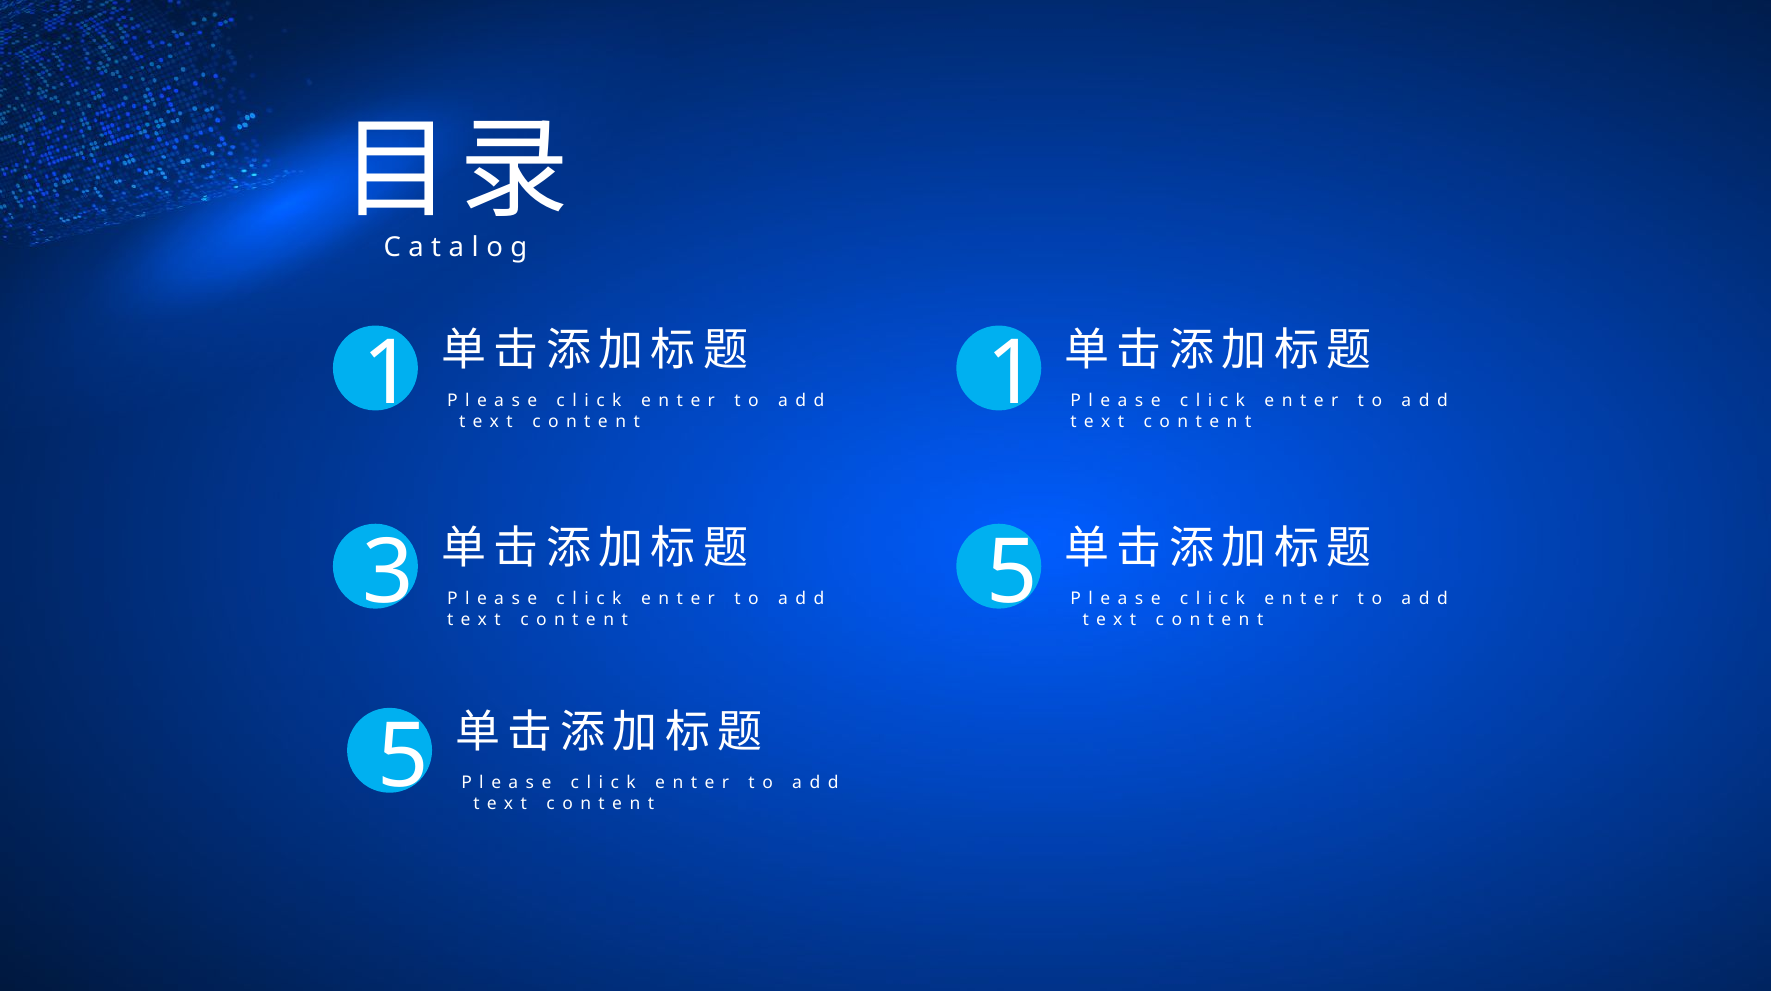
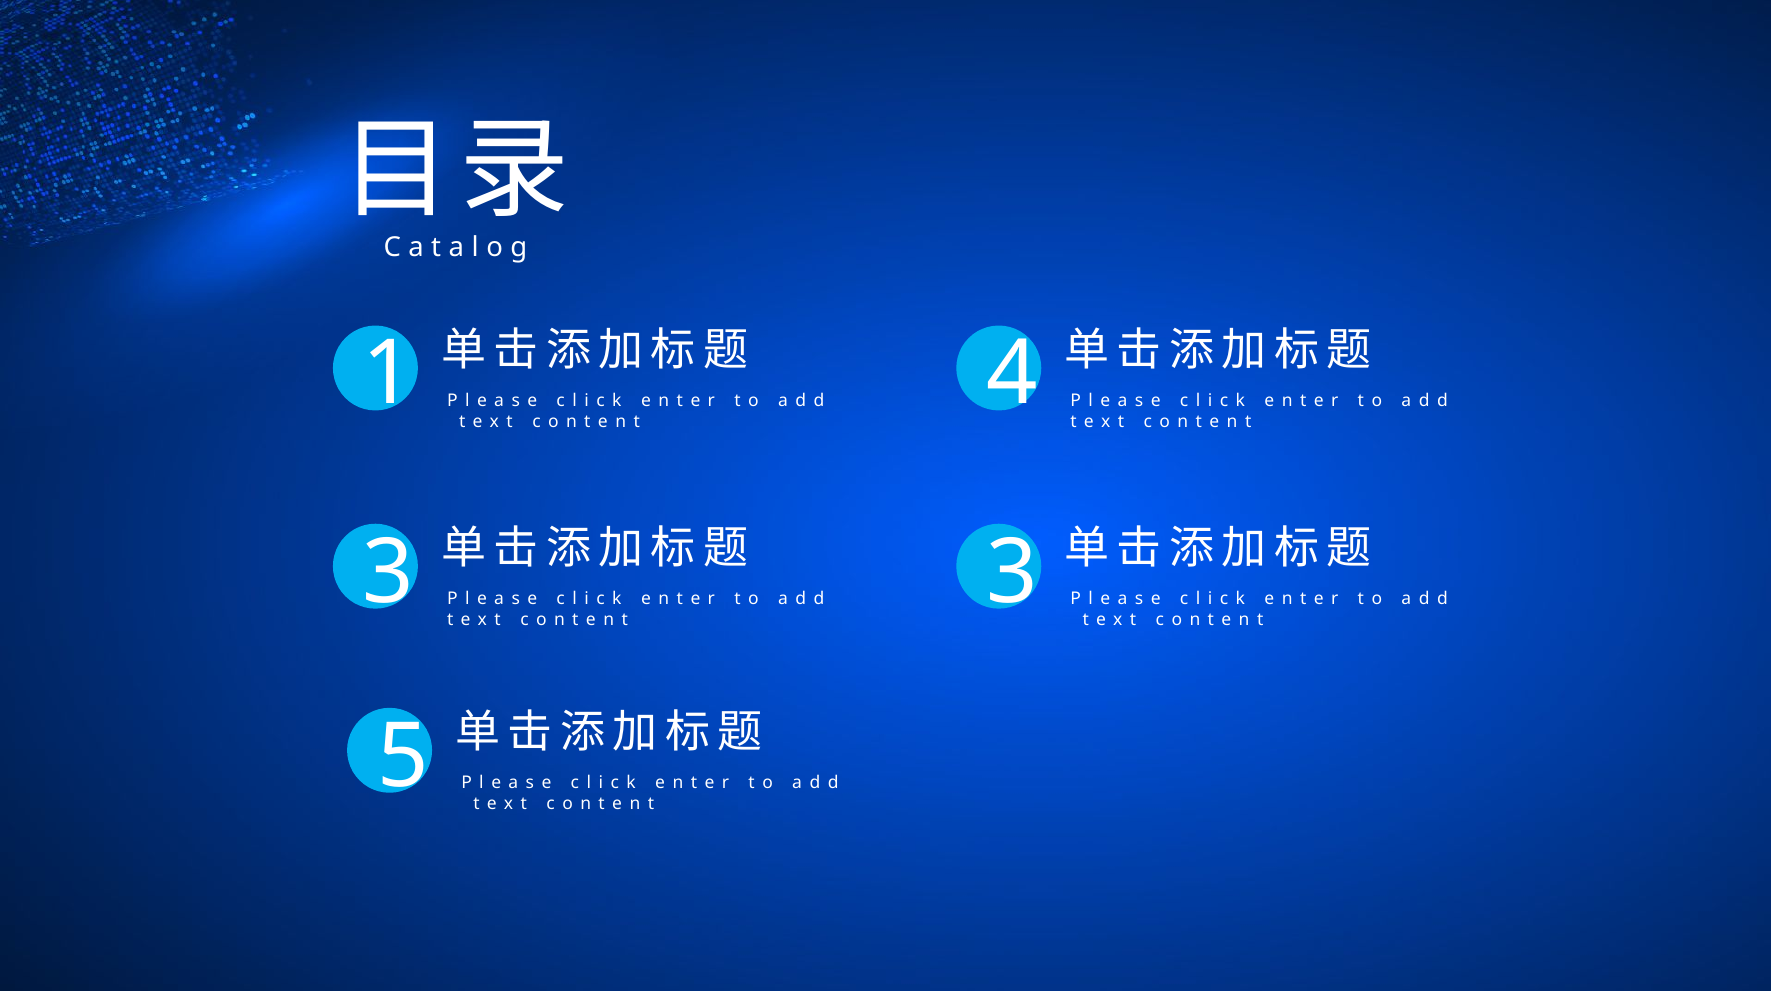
1 at (1012, 374): 1 -> 4
5 at (1012, 573): 5 -> 3
